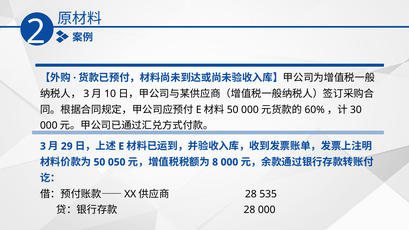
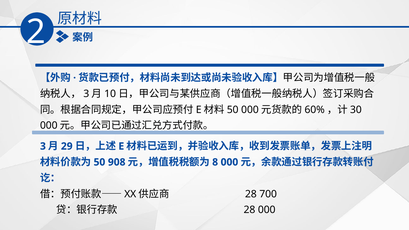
050: 050 -> 908
535: 535 -> 700
